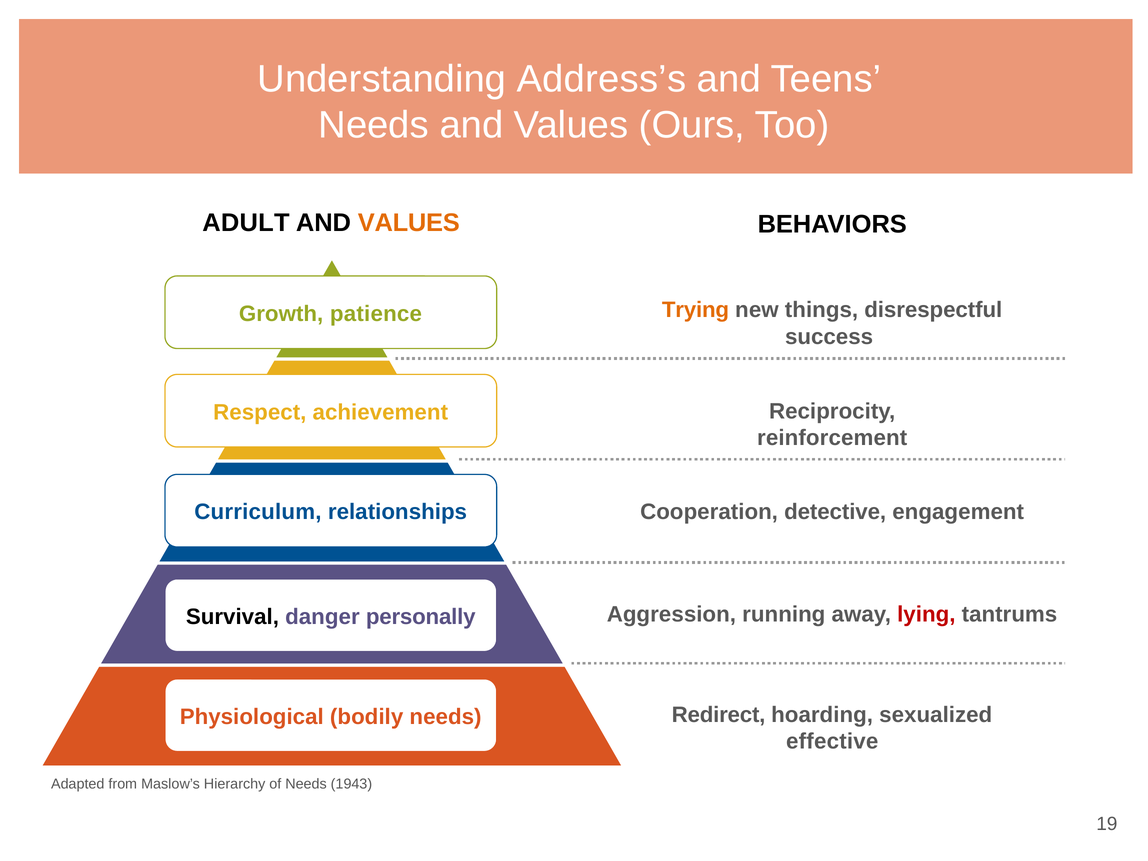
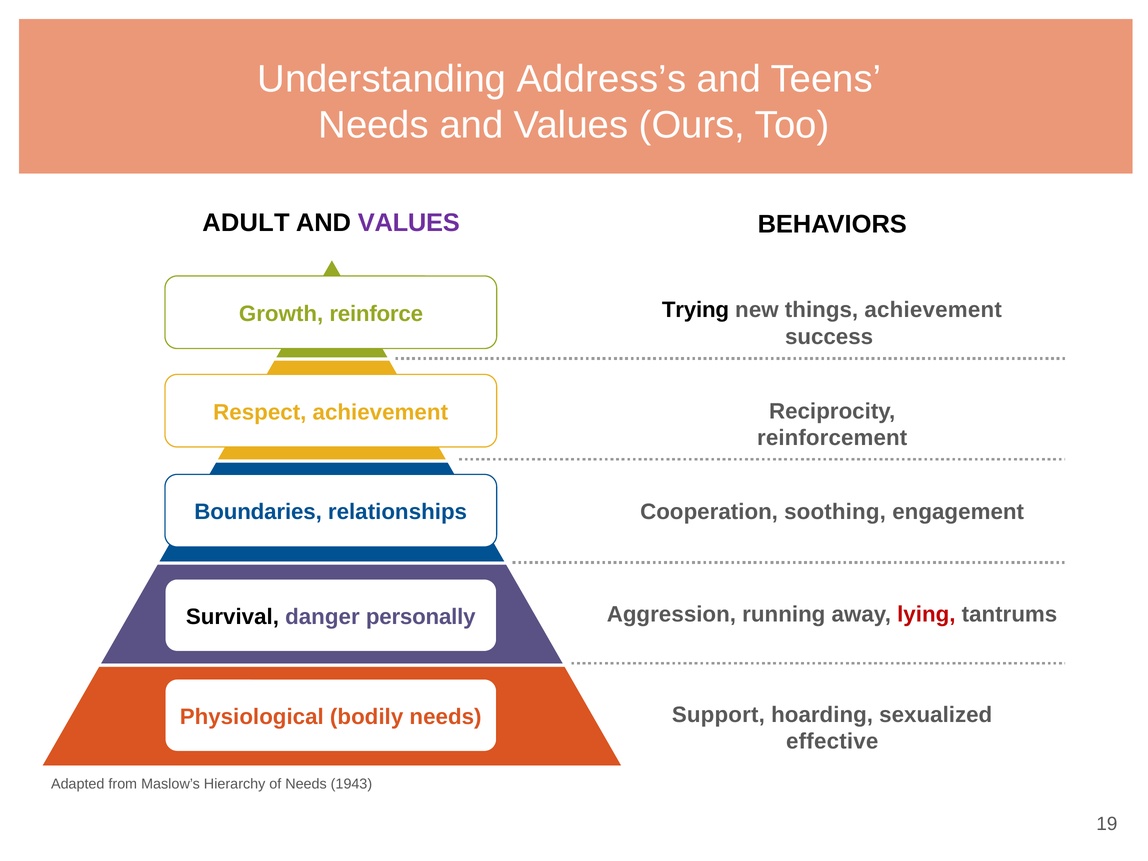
VALUES at (409, 223) colour: orange -> purple
Trying colour: orange -> black
things disrespectful: disrespectful -> achievement
patience: patience -> reinforce
detective: detective -> soothing
Curriculum: Curriculum -> Boundaries
Redirect: Redirect -> Support
